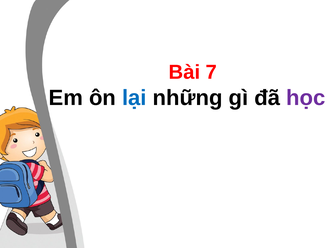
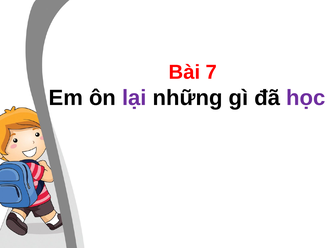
lại colour: blue -> purple
